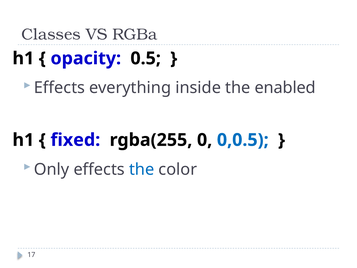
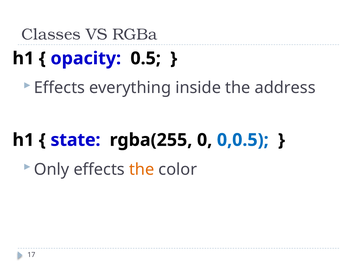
enabled: enabled -> address
fixed: fixed -> state
the at (142, 169) colour: blue -> orange
